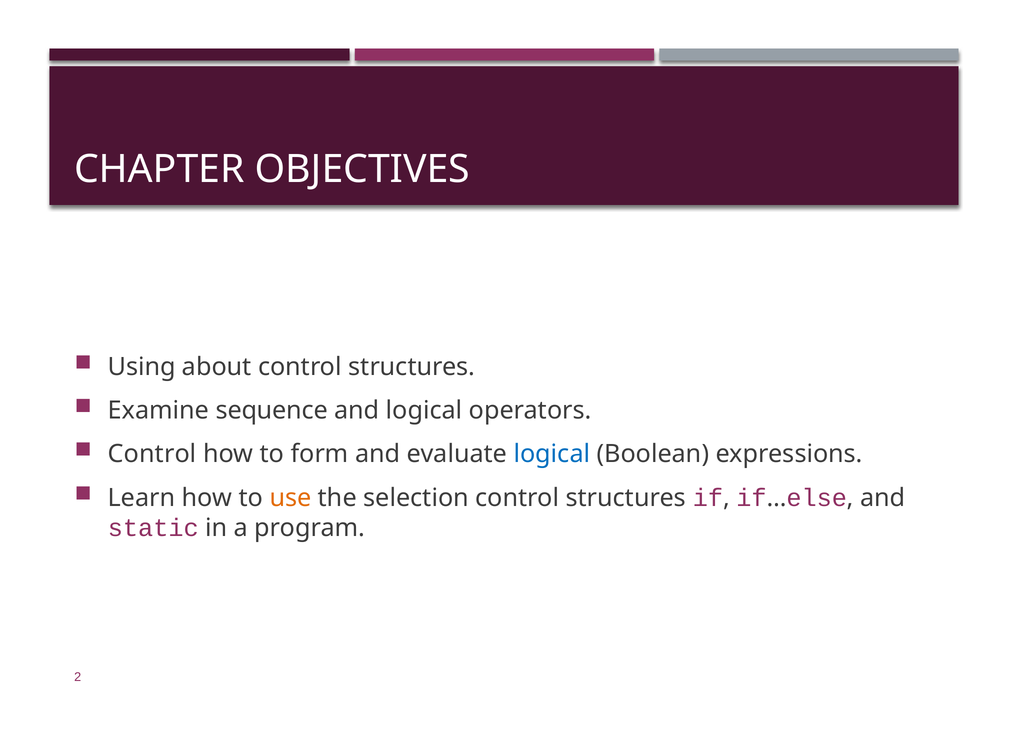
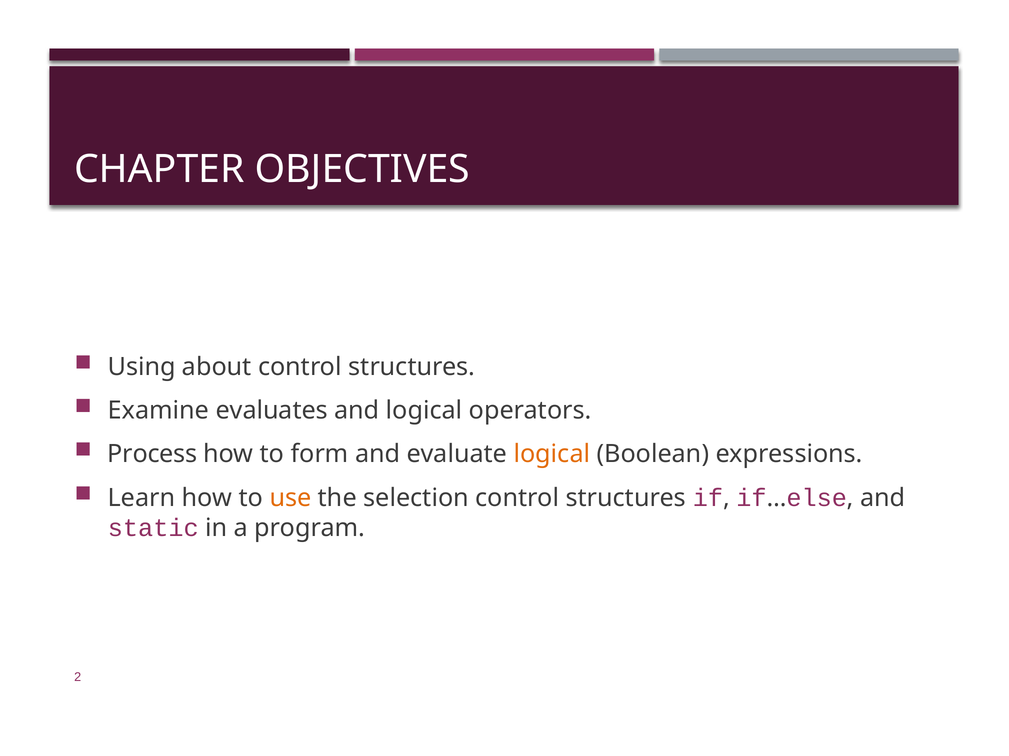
sequence: sequence -> evaluates
Control at (152, 455): Control -> Process
logical at (552, 455) colour: blue -> orange
